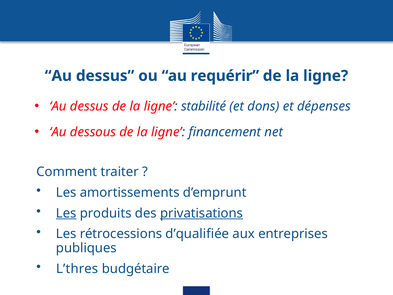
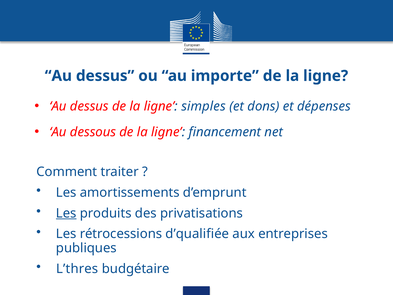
requérir: requérir -> importe
stabilité: stabilité -> simples
privatisations underline: present -> none
